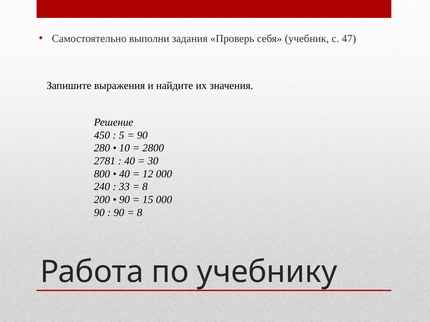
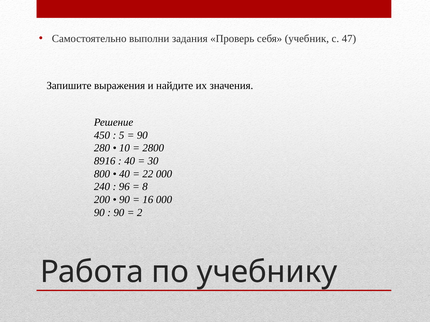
2781: 2781 -> 8916
12: 12 -> 22
33: 33 -> 96
15: 15 -> 16
8 at (140, 213): 8 -> 2
